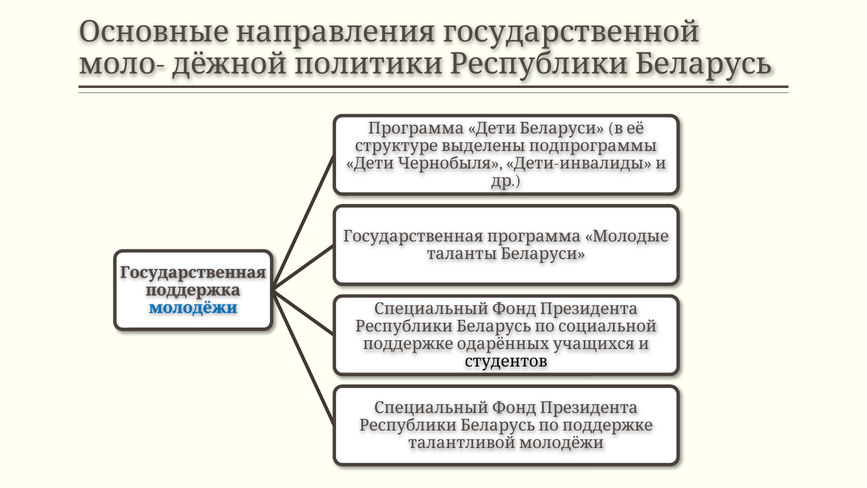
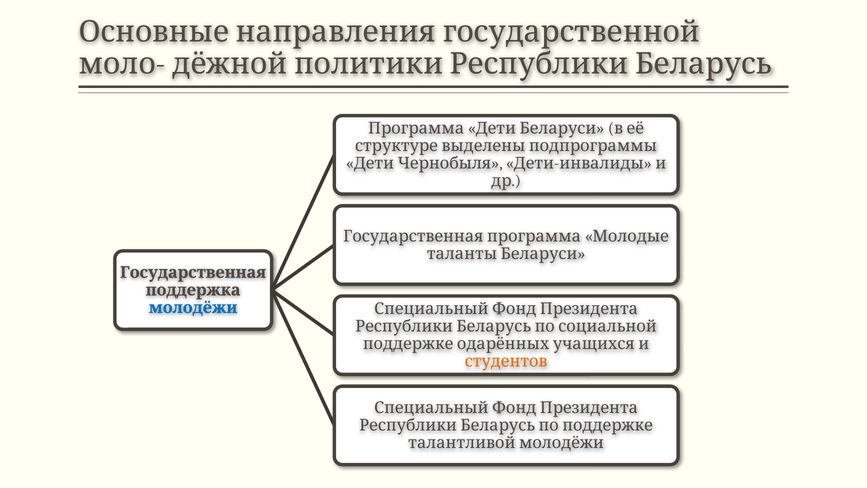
студентов colour: black -> orange
